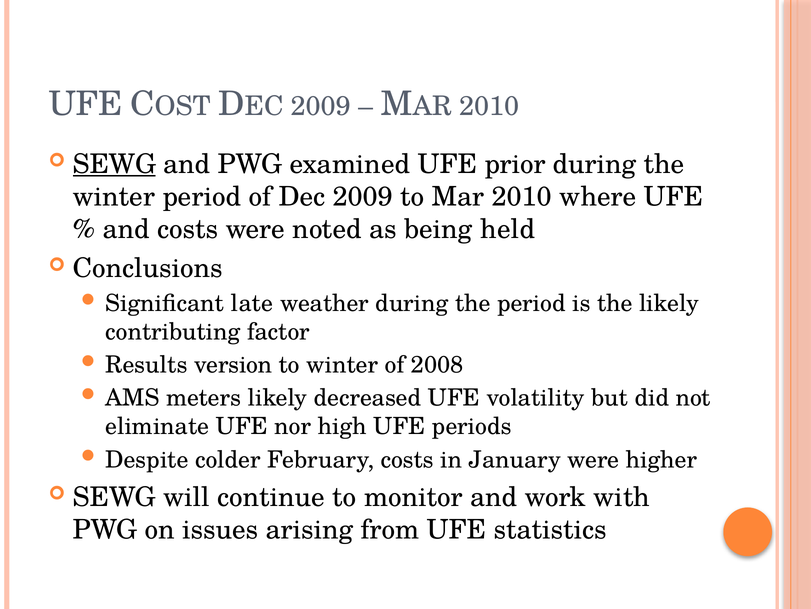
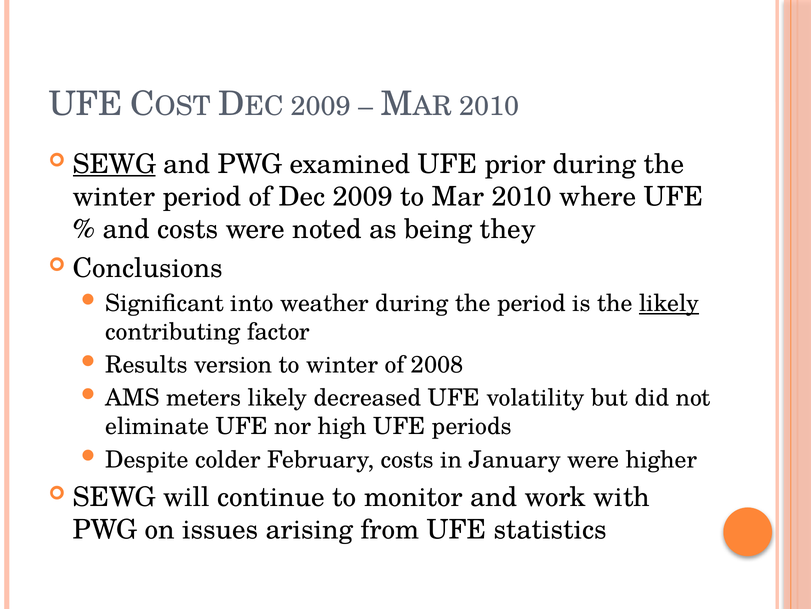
held: held -> they
late: late -> into
likely at (669, 303) underline: none -> present
